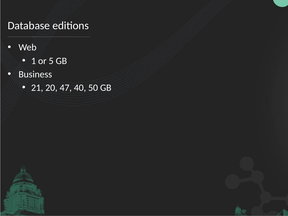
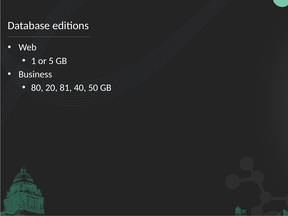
21: 21 -> 80
47: 47 -> 81
